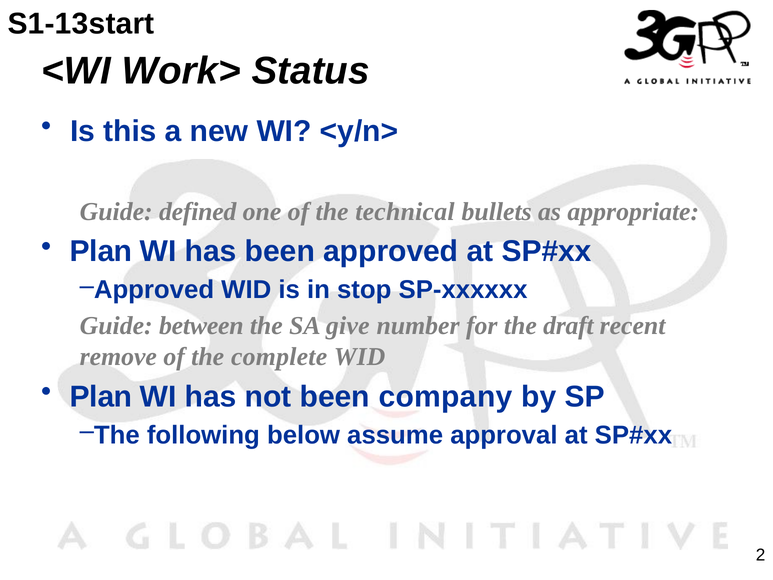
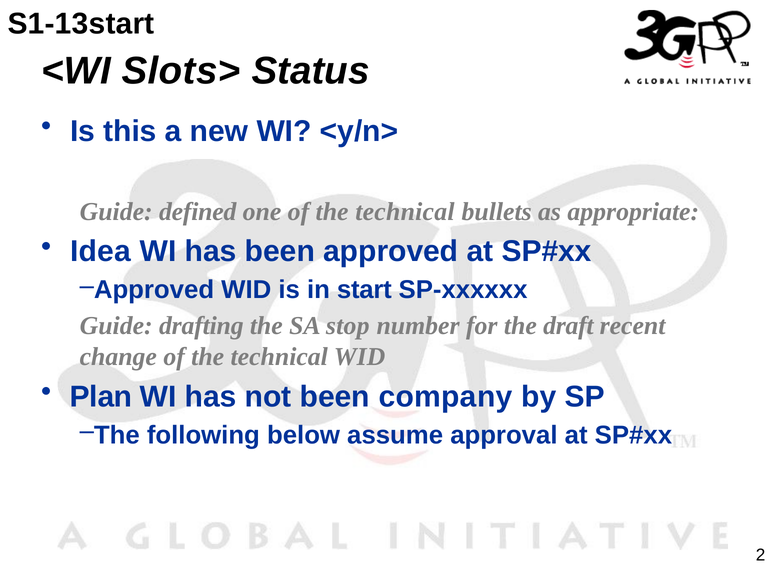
Work>: Work> -> Slots>
Plan at (101, 251): Plan -> Idea
stop: stop -> start
between: between -> drafting
give: give -> stop
remove: remove -> change
complete at (279, 357): complete -> technical
